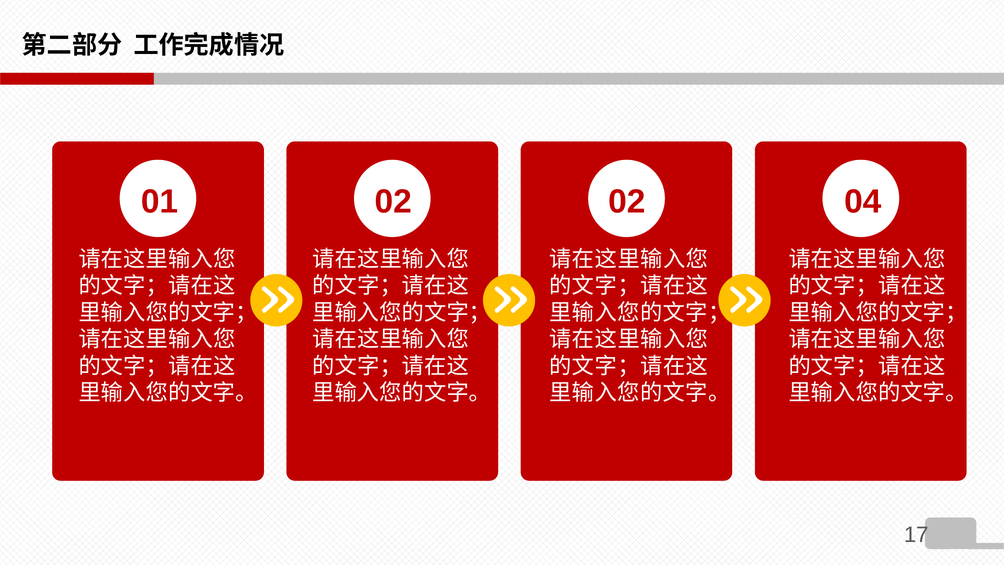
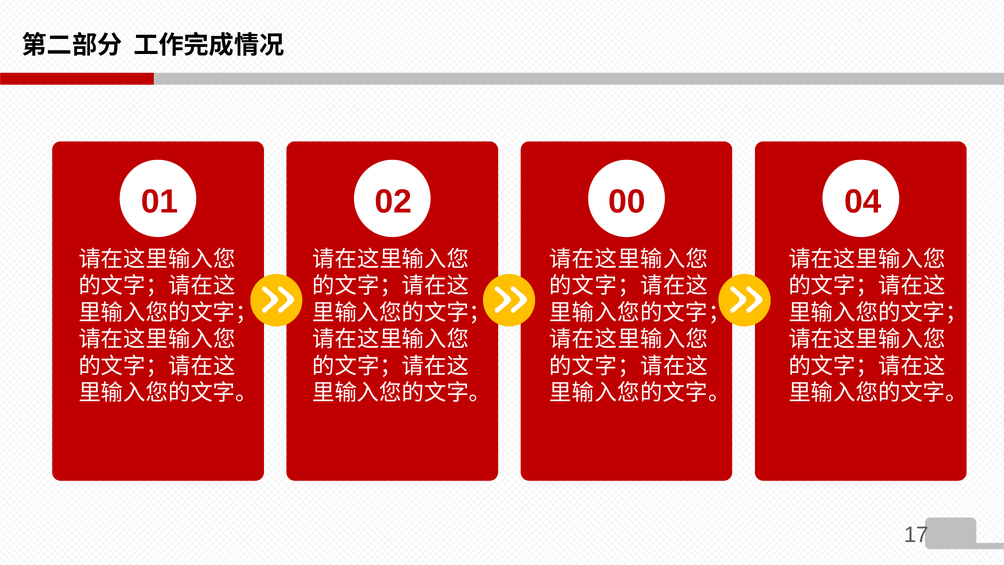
02 02: 02 -> 00
